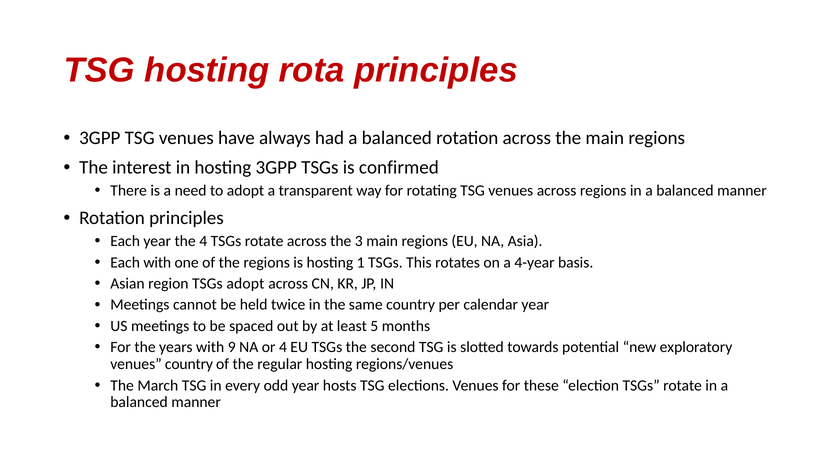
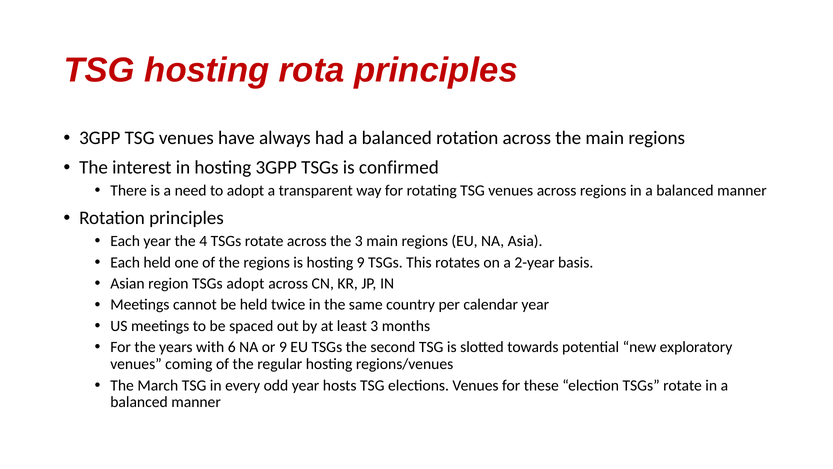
Each with: with -> held
hosting 1: 1 -> 9
4-year: 4-year -> 2-year
least 5: 5 -> 3
9: 9 -> 6
or 4: 4 -> 9
venues country: country -> coming
